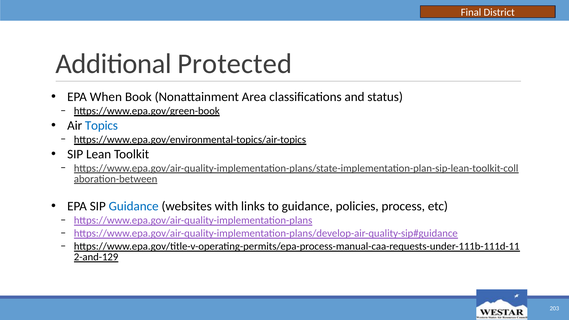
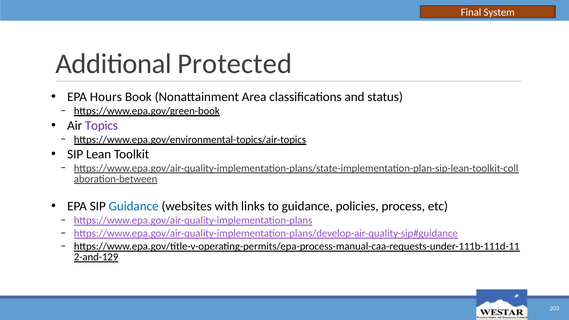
District: District -> System
When: When -> Hours
Topics colour: blue -> purple
